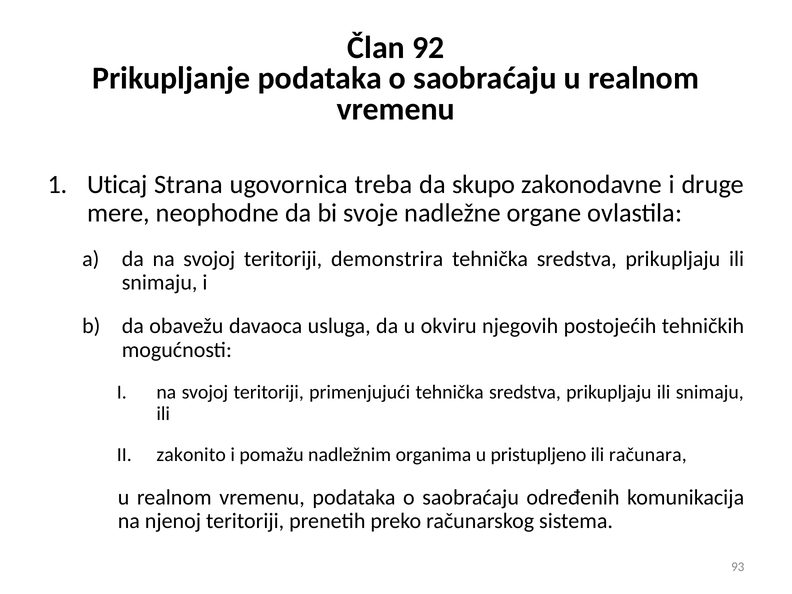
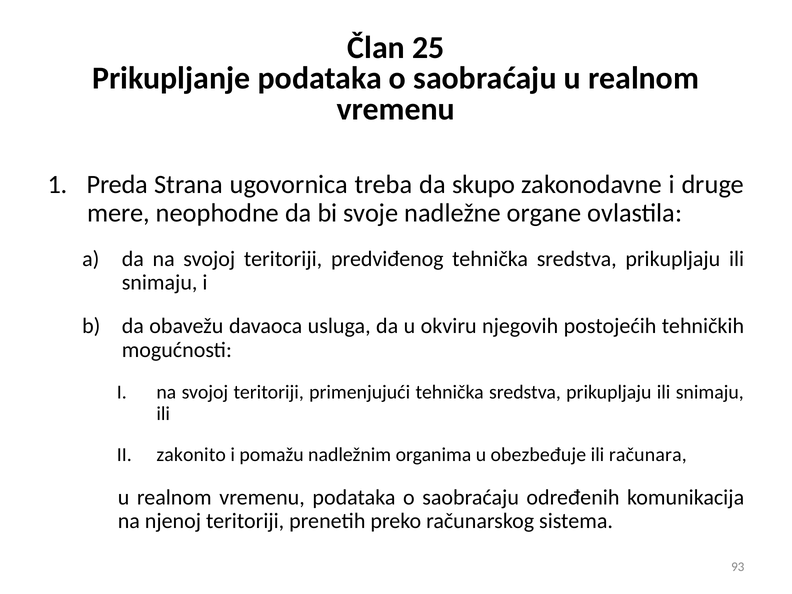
92: 92 -> 25
Uticaj: Uticaj -> Preda
demonstrira: demonstrira -> predviđenog
pristupljeno: pristupljeno -> obezbeđuje
